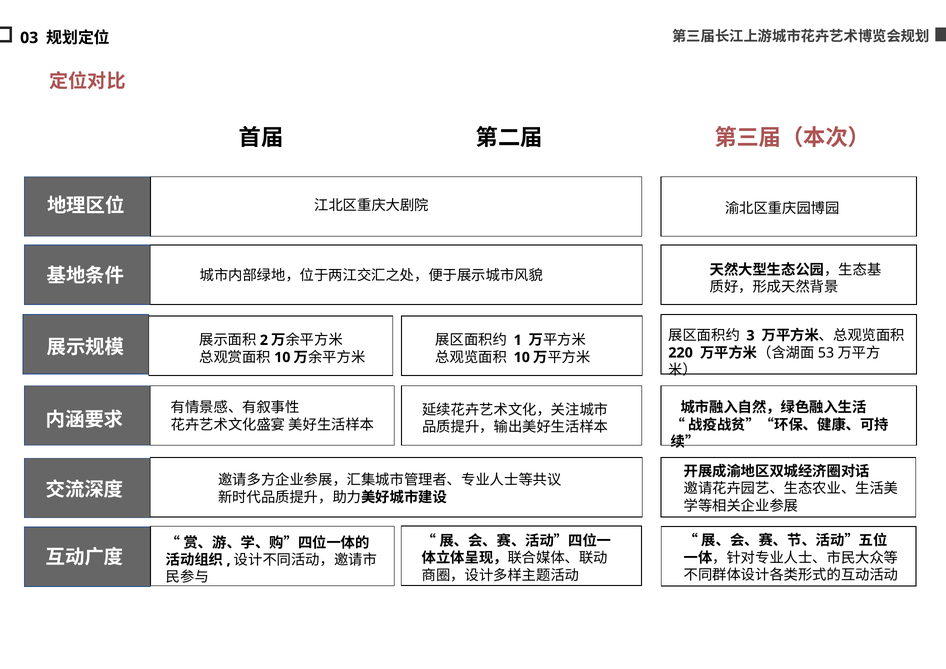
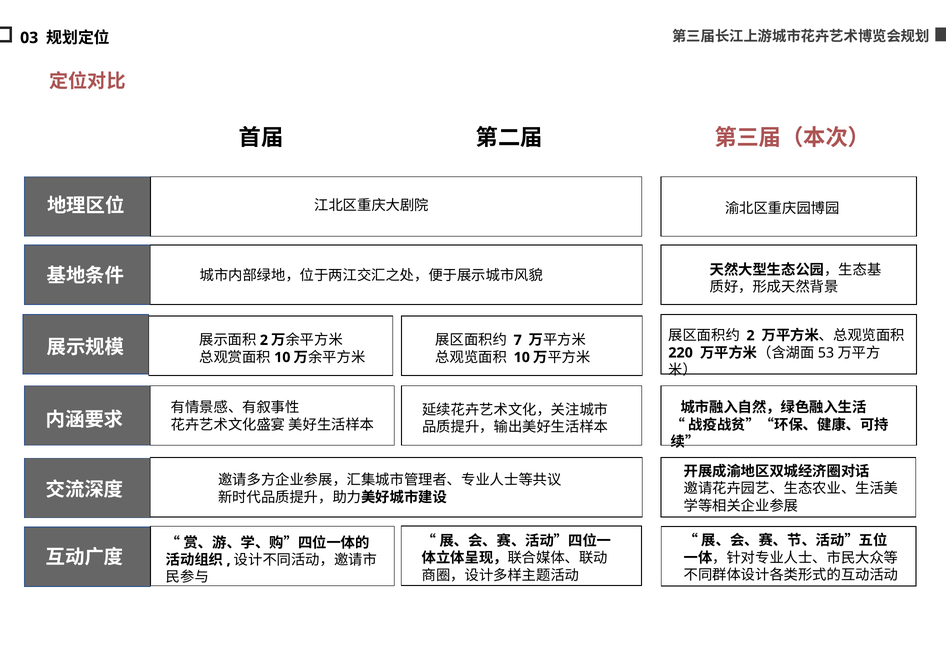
3 at (751, 336): 3 -> 2
1: 1 -> 7
